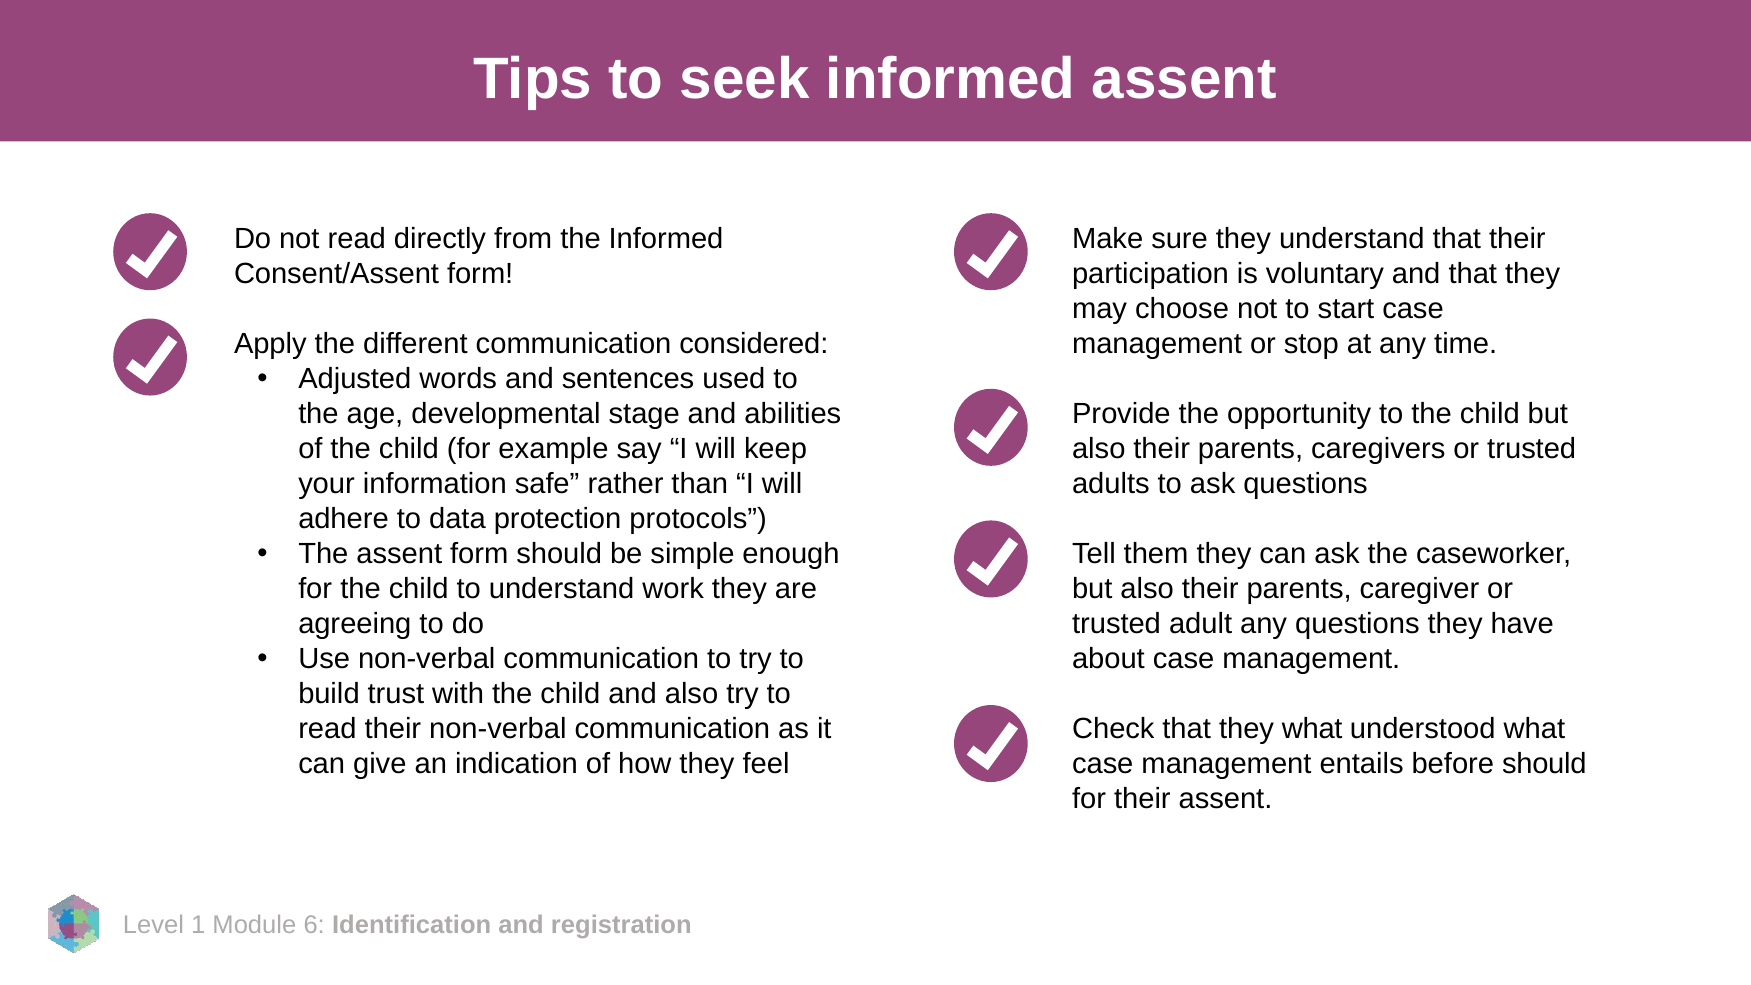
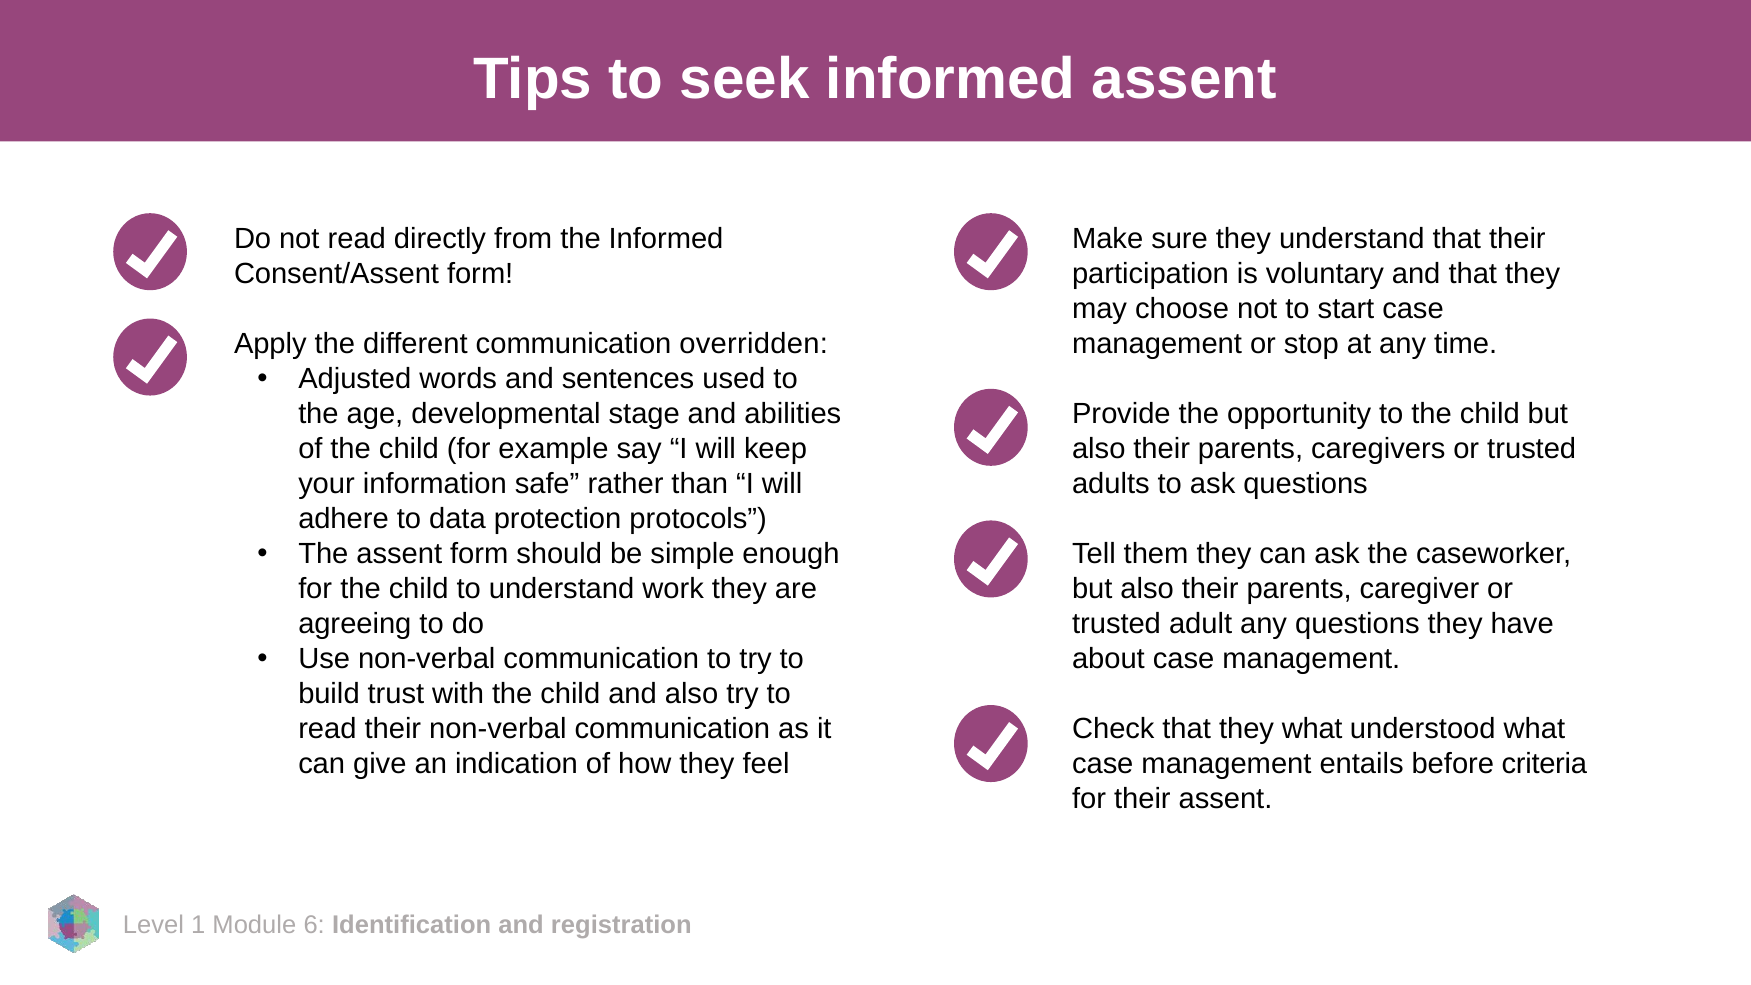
considered: considered -> overridden
before should: should -> criteria
